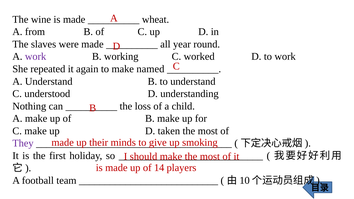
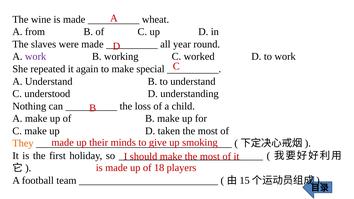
named: named -> special
They colour: purple -> orange
14: 14 -> 18
10: 10 -> 15
